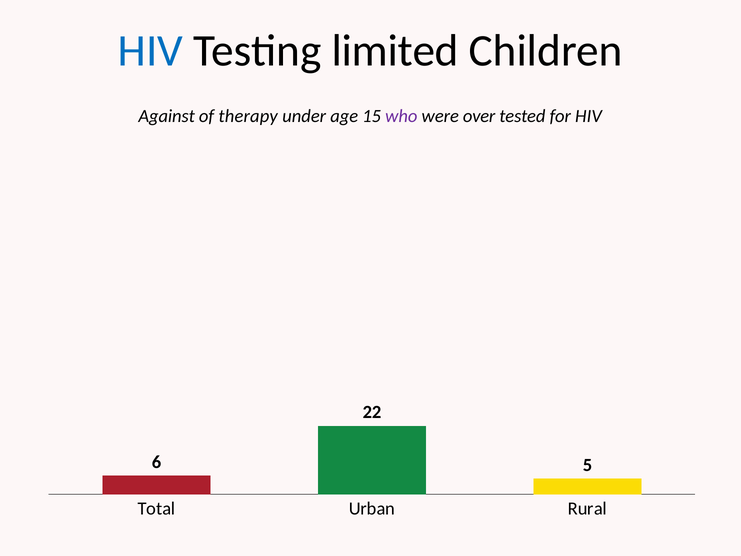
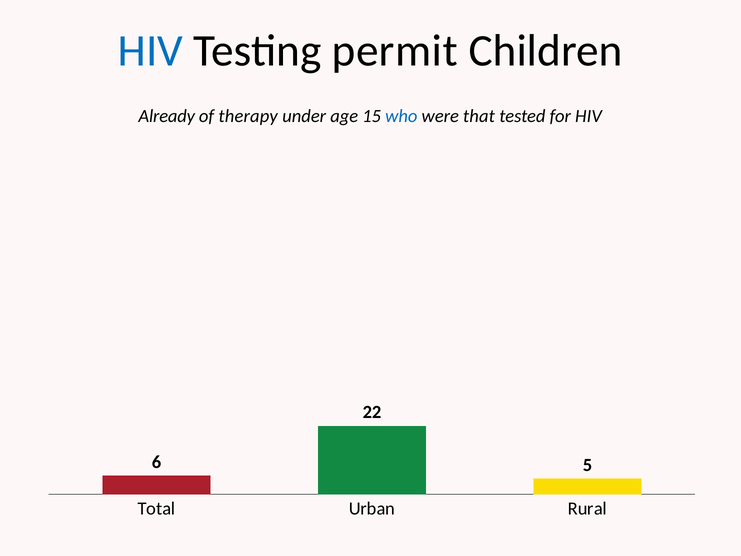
limited: limited -> permit
Against: Against -> Already
who colour: purple -> blue
over: over -> that
